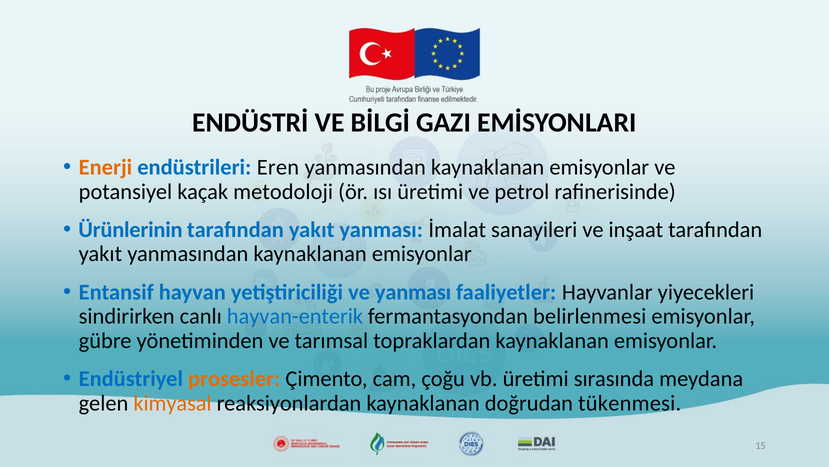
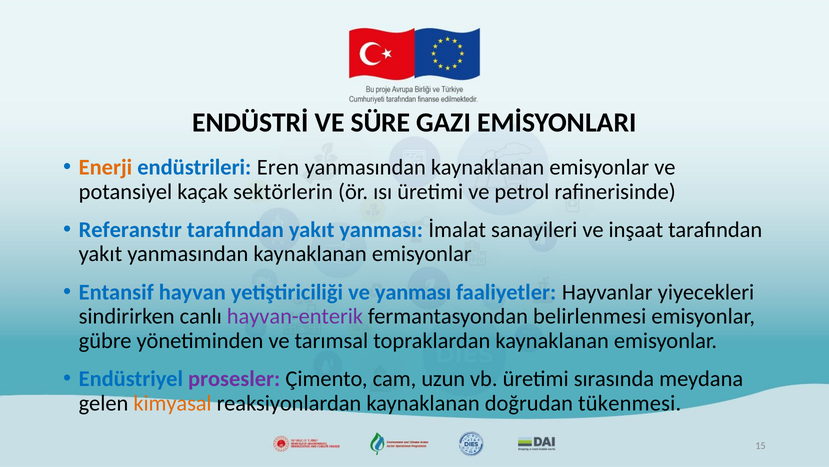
BİLGİ: BİLGİ -> SÜRE
metodoloji: metodoloji -> sektörlerin
Ürünlerinin: Ürünlerinin -> Referanstır
hayvan-enterik colour: blue -> purple
prosesler colour: orange -> purple
çoğu: çoğu -> uzun
